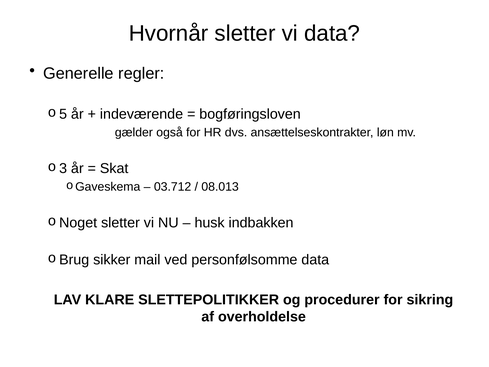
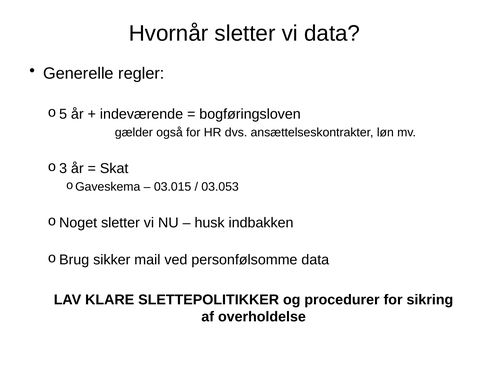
03.712: 03.712 -> 03.015
08.013: 08.013 -> 03.053
